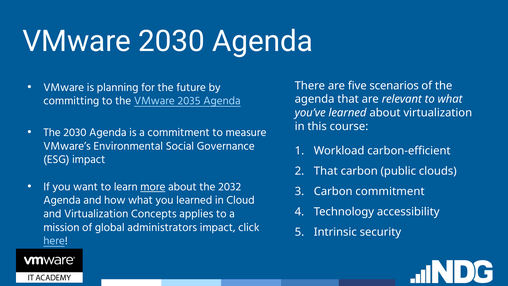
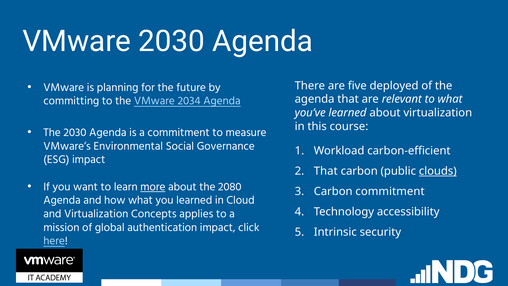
scenarios: scenarios -> deployed
2035: 2035 -> 2034
clouds underline: none -> present
2032: 2032 -> 2080
administrators: administrators -> authentication
